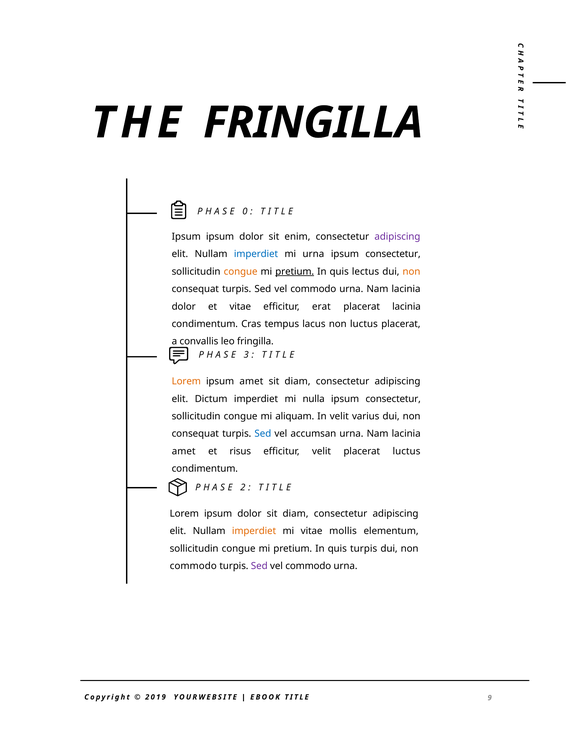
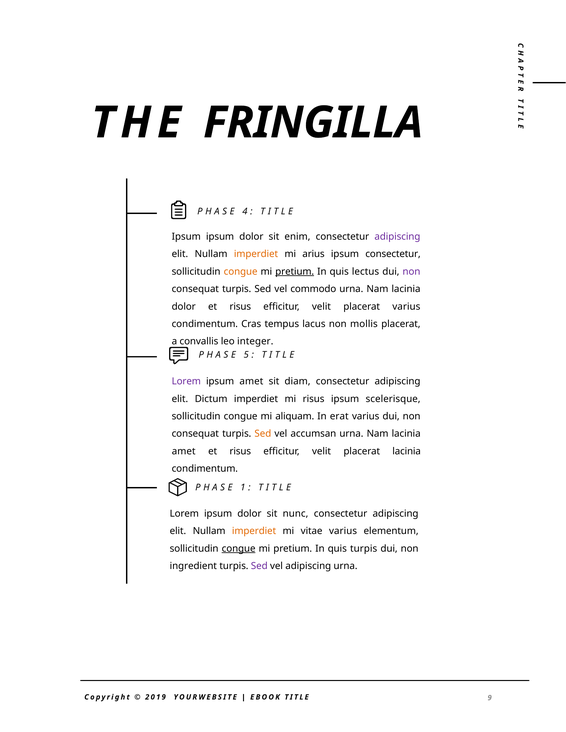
0: 0 -> 4
imperdiet at (256, 254) colour: blue -> orange
mi urna: urna -> arius
non at (411, 272) colour: orange -> purple
dolor et vitae: vitae -> risus
erat at (321, 307): erat -> velit
placerat lacinia: lacinia -> varius
non luctus: luctus -> mollis
leo fringilla: fringilla -> integer
3: 3 -> 5
Lorem at (186, 382) colour: orange -> purple
mi nulla: nulla -> risus
consectetur at (393, 399): consectetur -> scelerisque
In velit: velit -> erat
Sed at (263, 434) colour: blue -> orange
placerat luctus: luctus -> lacinia
2: 2 -> 1
dolor sit diam: diam -> nunc
vitae mollis: mollis -> varius
congue at (239, 549) underline: none -> present
commodo at (193, 566): commodo -> ingredient
commodo at (308, 566): commodo -> adipiscing
